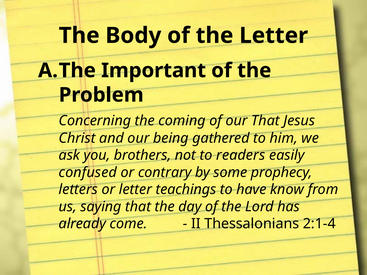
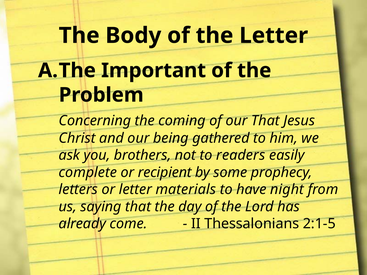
confused: confused -> complete
contrary: contrary -> recipient
teachings: teachings -> materials
know: know -> night
2:1-4: 2:1-4 -> 2:1-5
